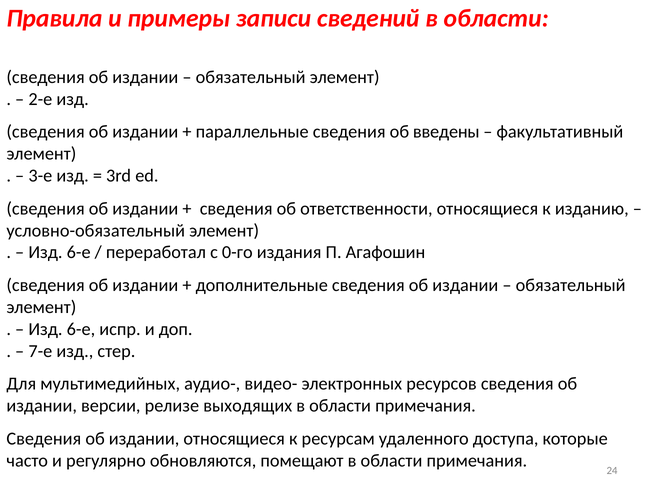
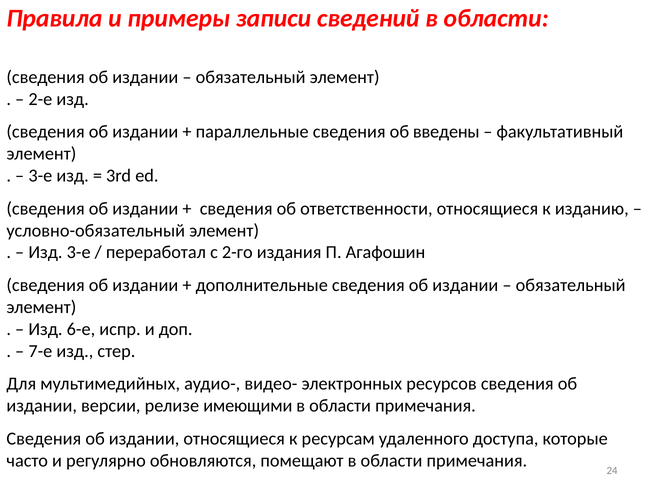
6-е at (79, 252): 6-е -> 3-е
0-го: 0-го -> 2-го
выходящих: выходящих -> имеющими
